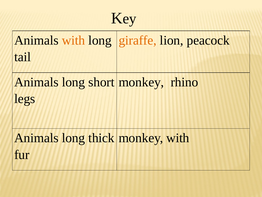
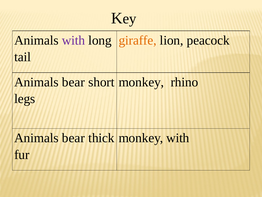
with at (73, 40) colour: orange -> purple
long at (73, 82): long -> bear
long at (73, 138): long -> bear
